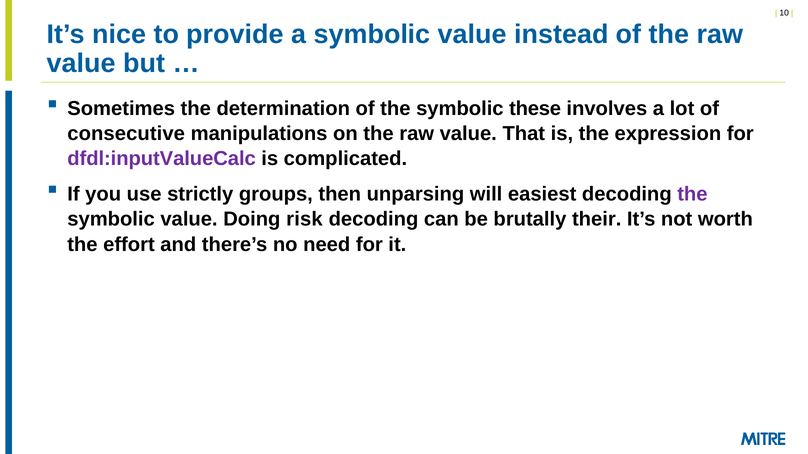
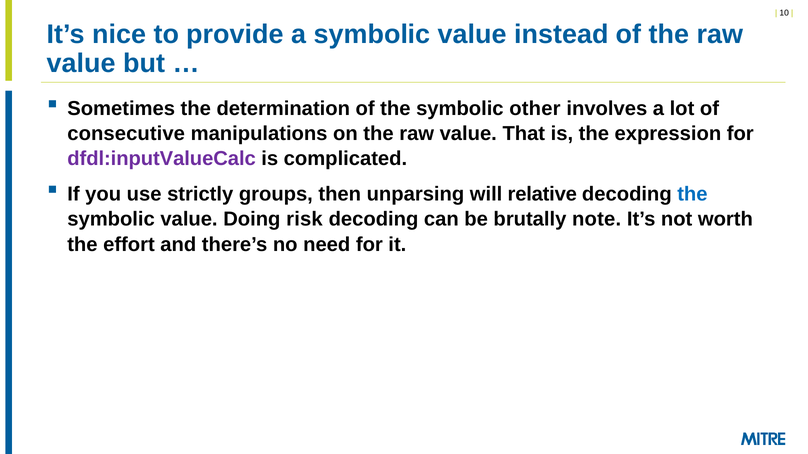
these: these -> other
easiest: easiest -> relative
the at (692, 194) colour: purple -> blue
their: their -> note
